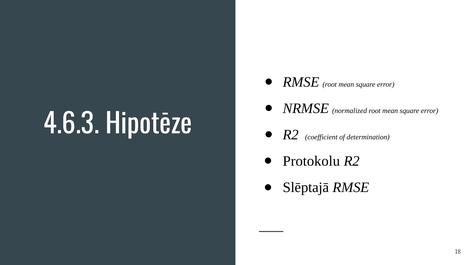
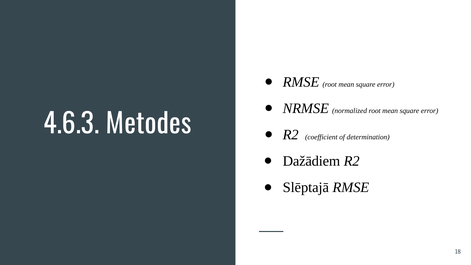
Hipotēze: Hipotēze -> Metodes
Protokolu: Protokolu -> Dažādiem
